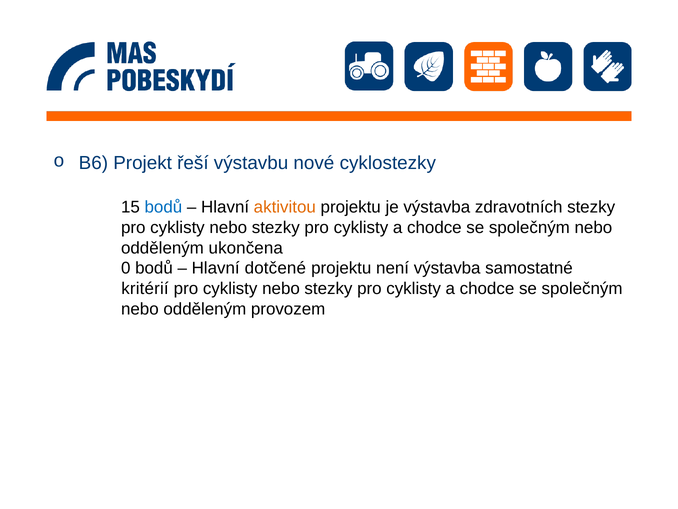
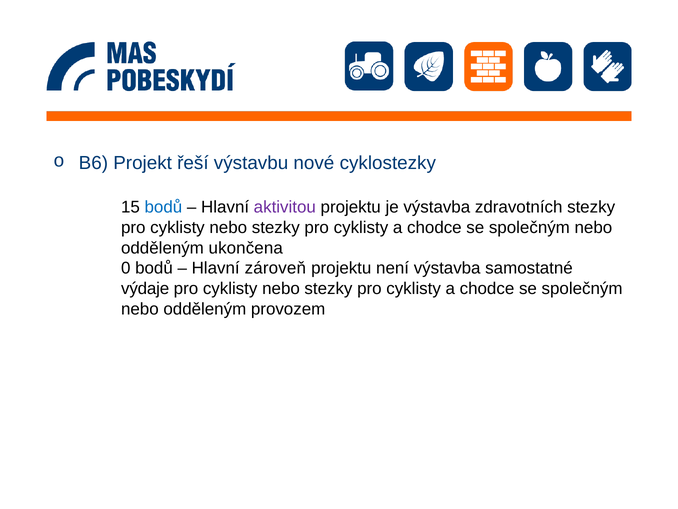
aktivitou colour: orange -> purple
dotčené: dotčené -> zároveň
kritérií: kritérií -> výdaje
